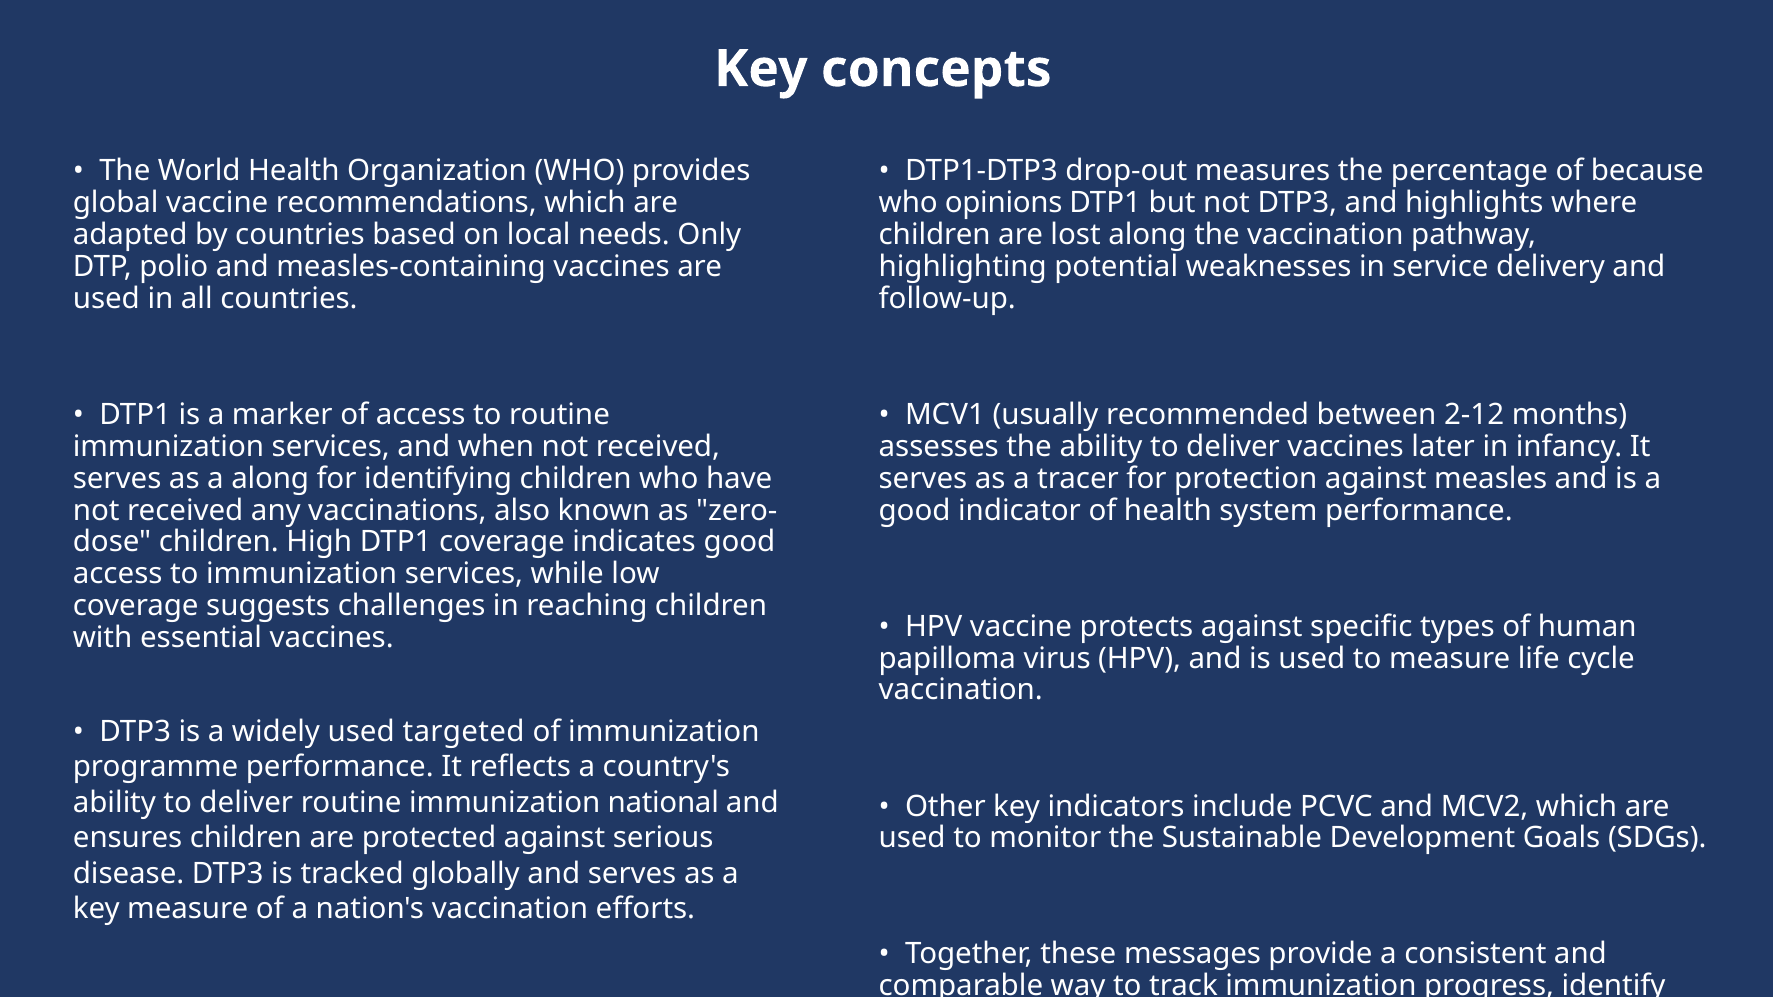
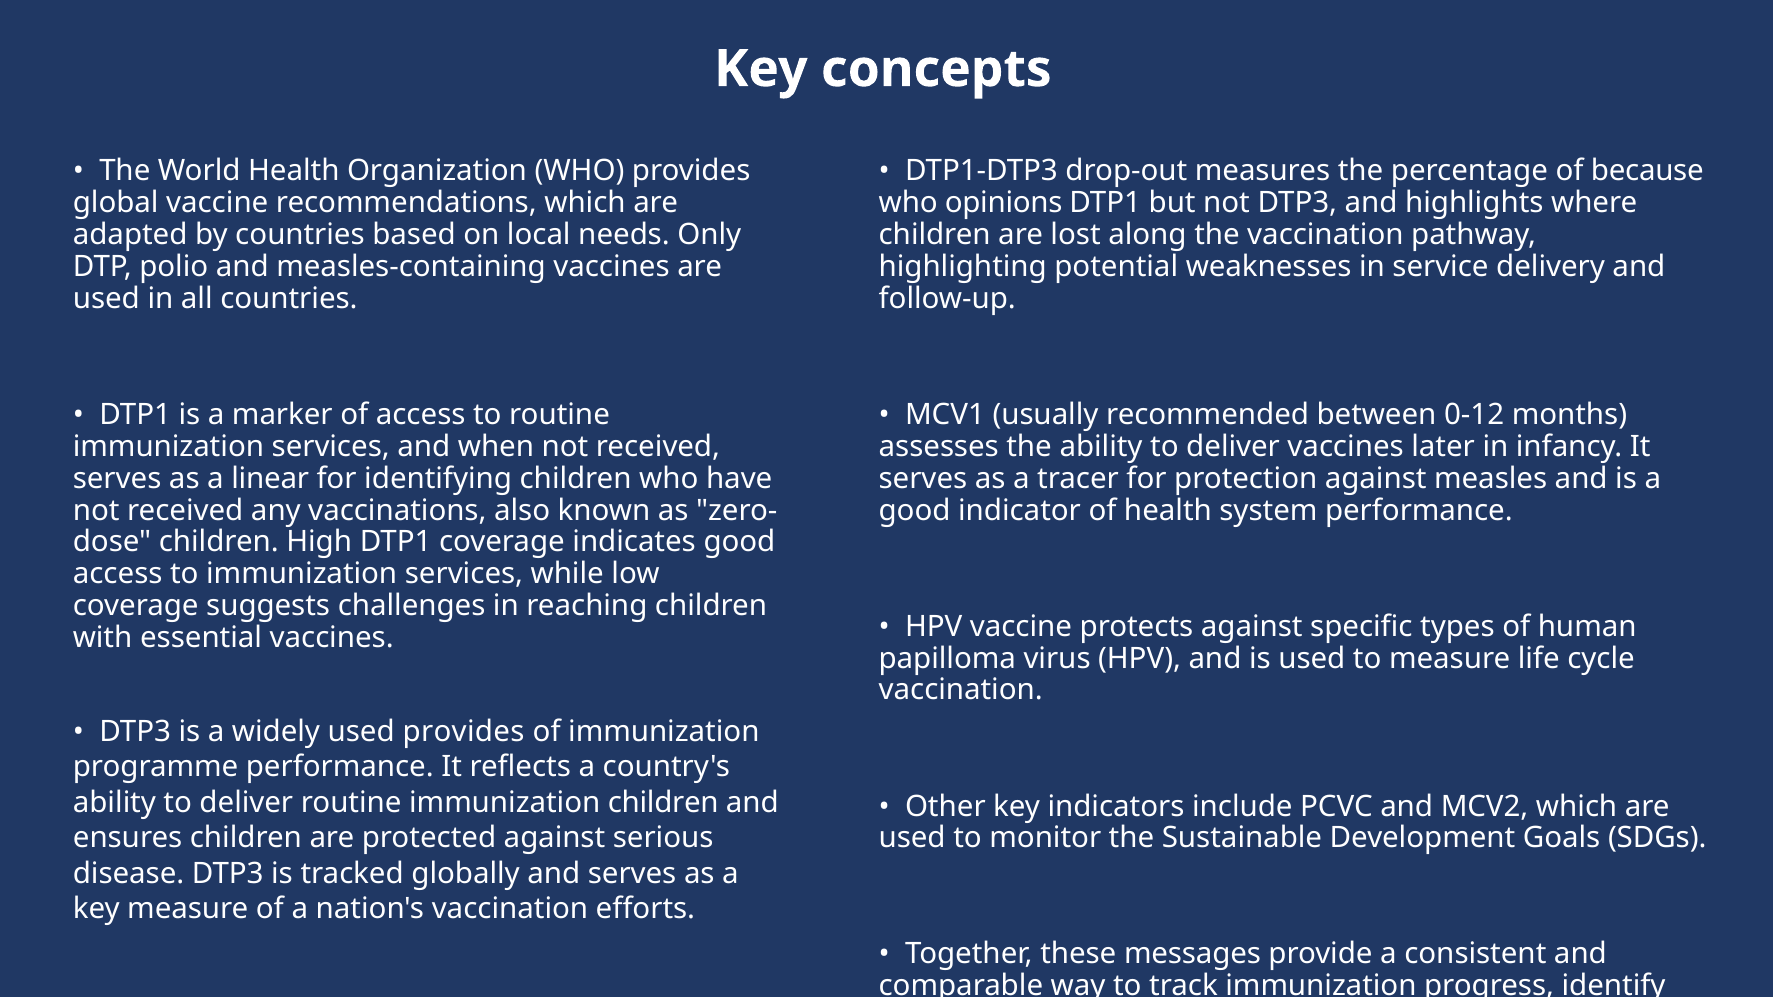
2-12: 2-12 -> 0-12
a along: along -> linear
used targeted: targeted -> provides
immunization national: national -> children
